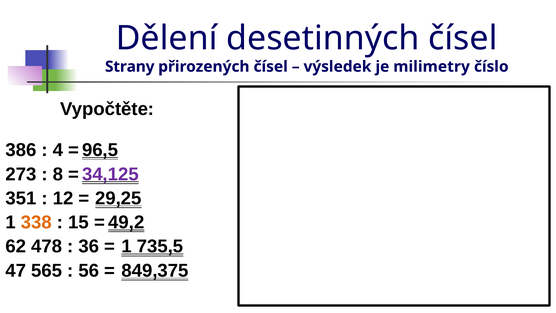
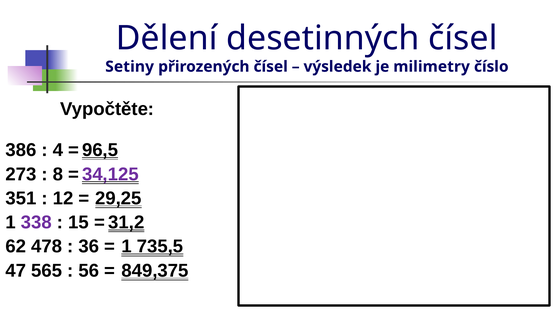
Strany: Strany -> Setiny
338 colour: orange -> purple
49,2: 49,2 -> 31,2
